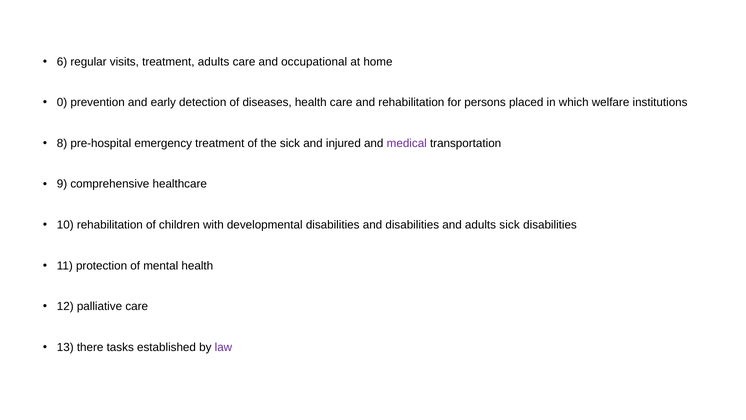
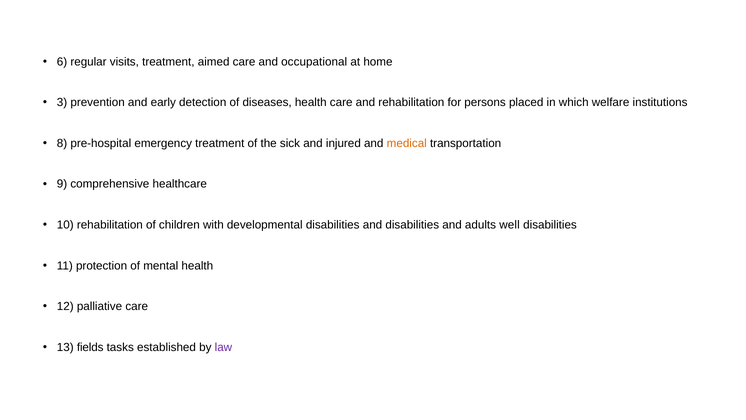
treatment adults: adults -> aimed
0: 0 -> 3
medical colour: purple -> orange
adults sick: sick -> well
there: there -> fields
